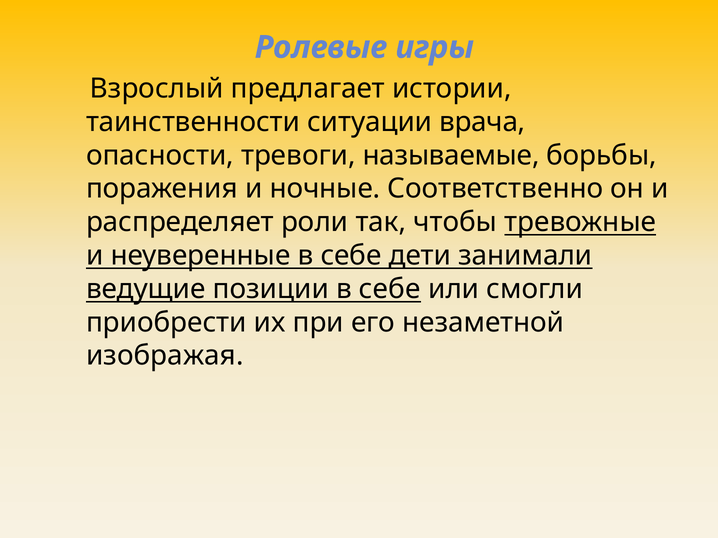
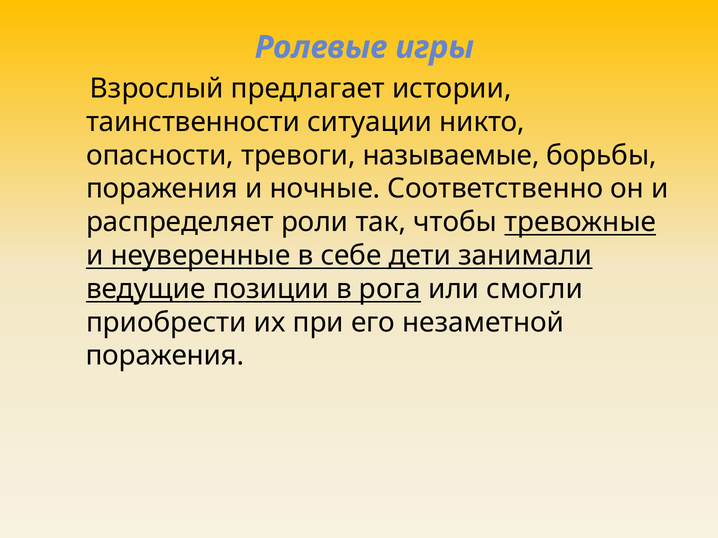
врача: врача -> никто
позиции в себе: себе -> рога
изображая at (165, 356): изображая -> поражения
